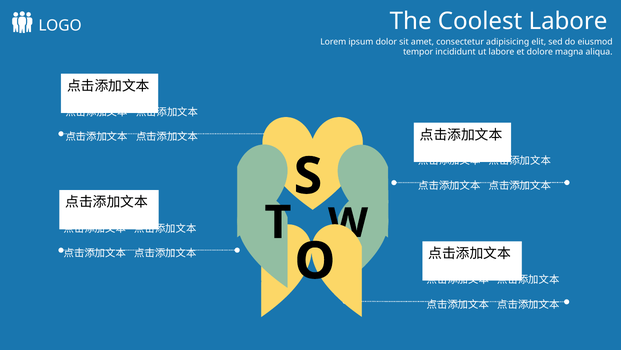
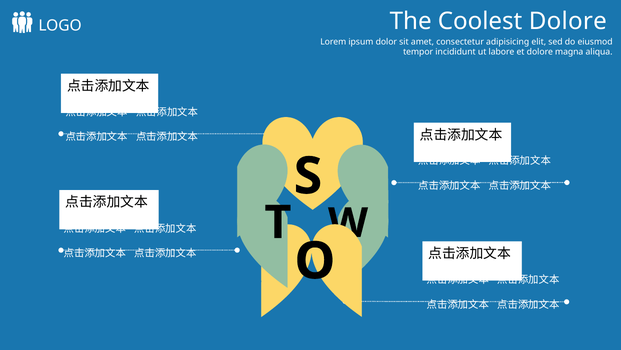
Coolest Labore: Labore -> Dolore
